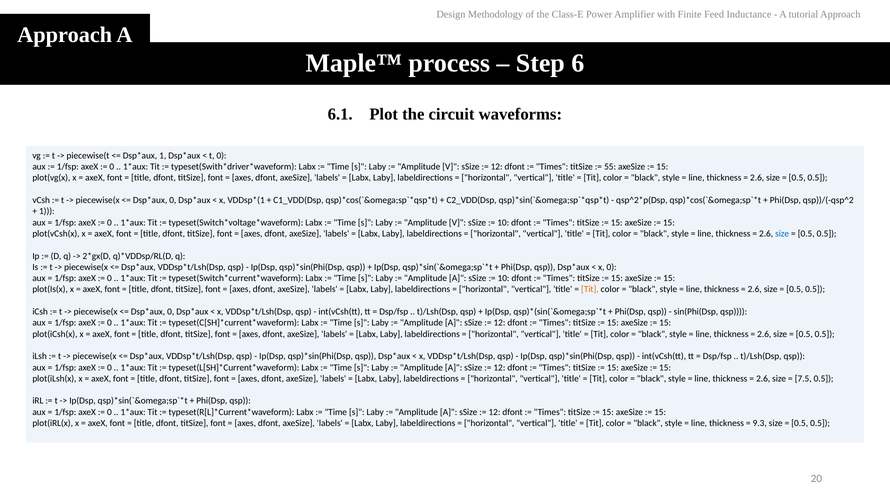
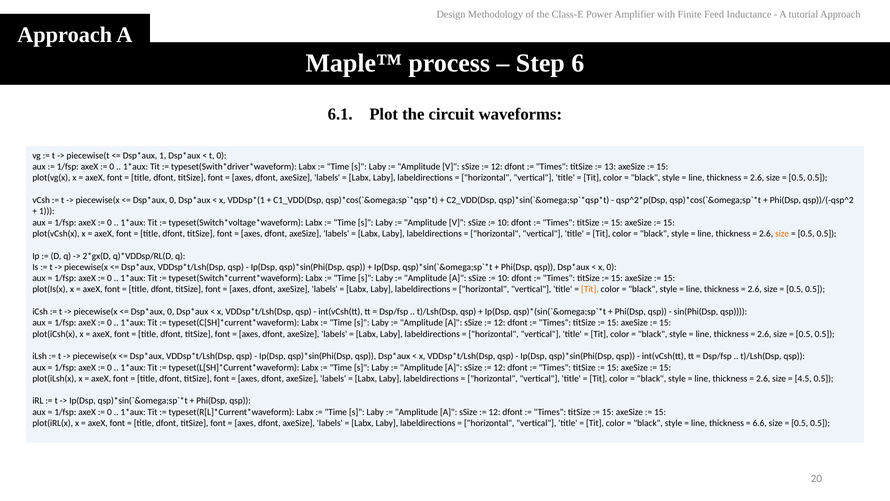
55: 55 -> 13
size at (782, 233) colour: blue -> orange
7.5: 7.5 -> 4.5
9.3: 9.3 -> 6.6
